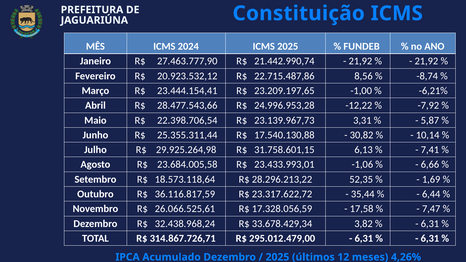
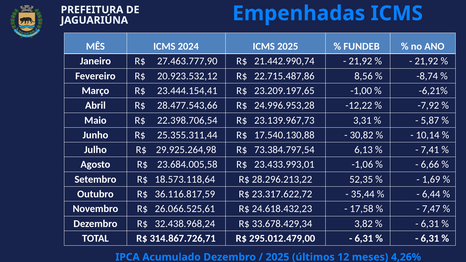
Constituição: Constituição -> Empenhadas
31.758.601,15: 31.758.601,15 -> 73.384.797,54
17.328.056,59: 17.328.056,59 -> 24.618.432,23
